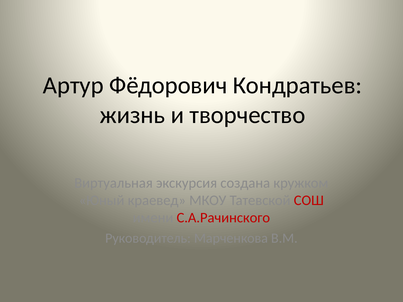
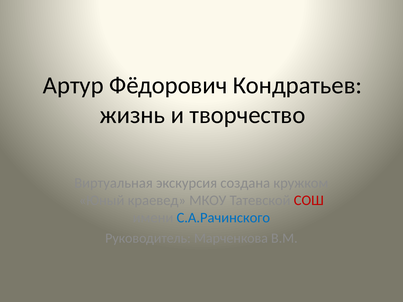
С.А.Рачинского colour: red -> blue
